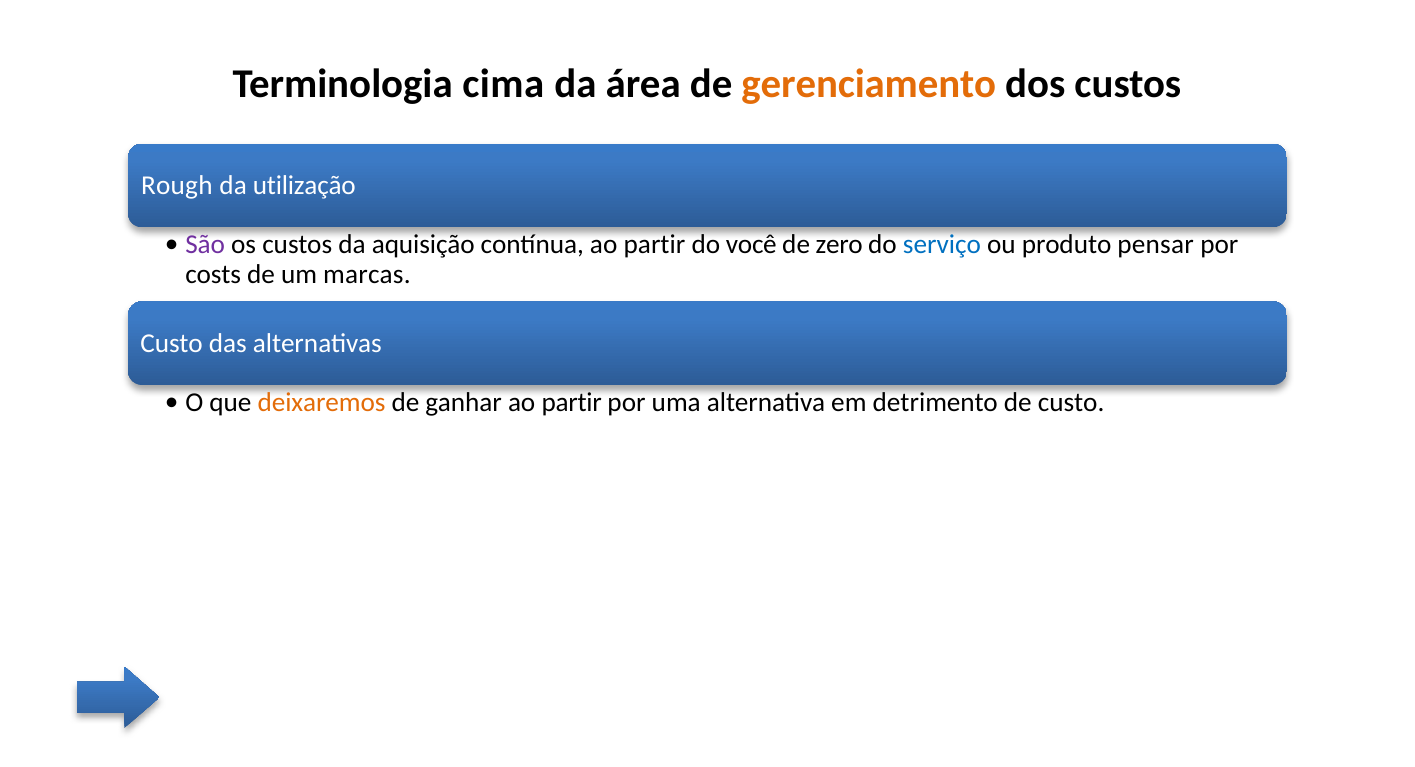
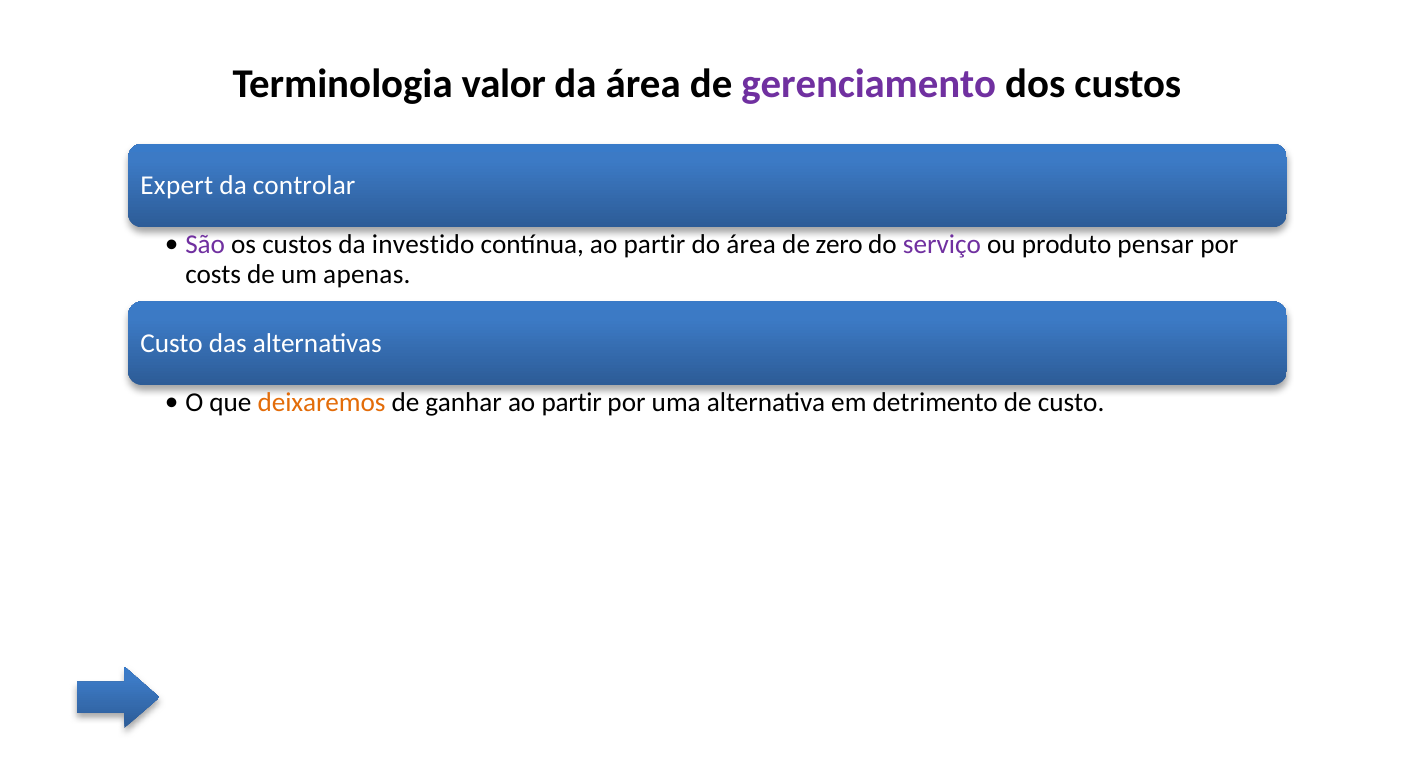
cima: cima -> valor
gerenciamento colour: orange -> purple
Rough: Rough -> Expert
utilização: utilização -> controlar
aquisição: aquisição -> investido
do você: você -> área
serviço colour: blue -> purple
marcas: marcas -> apenas
